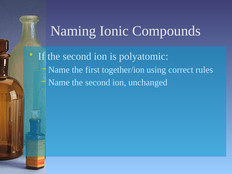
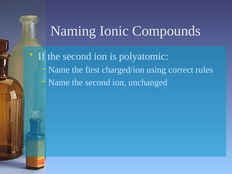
together/ion: together/ion -> charged/ion
